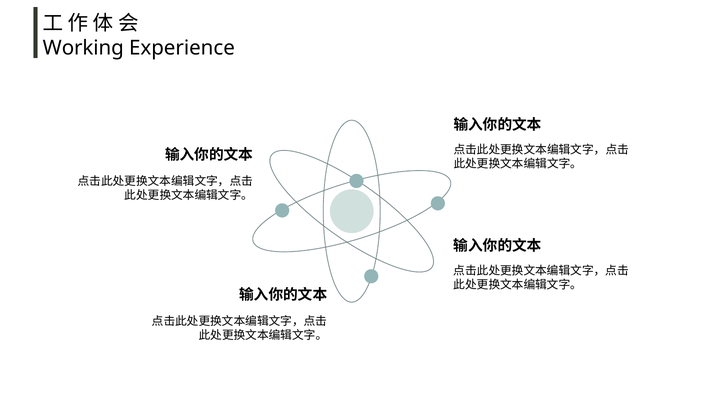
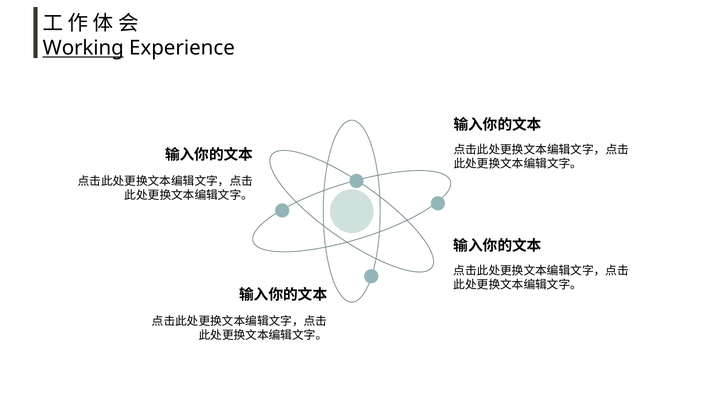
Working underline: none -> present
